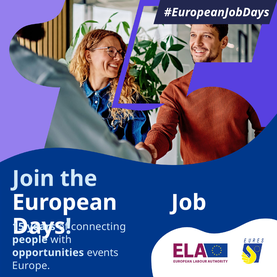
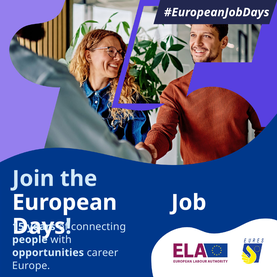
events: events -> career
